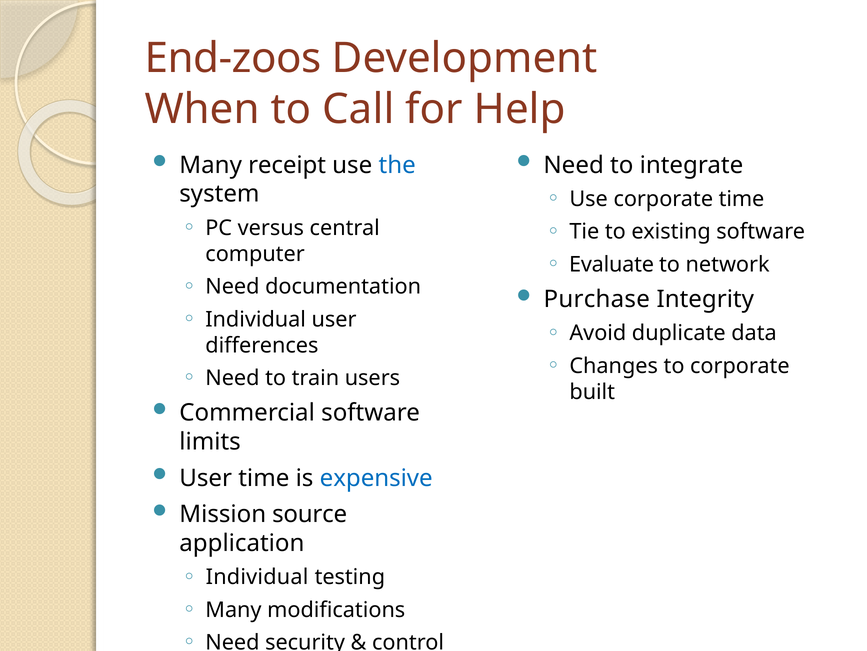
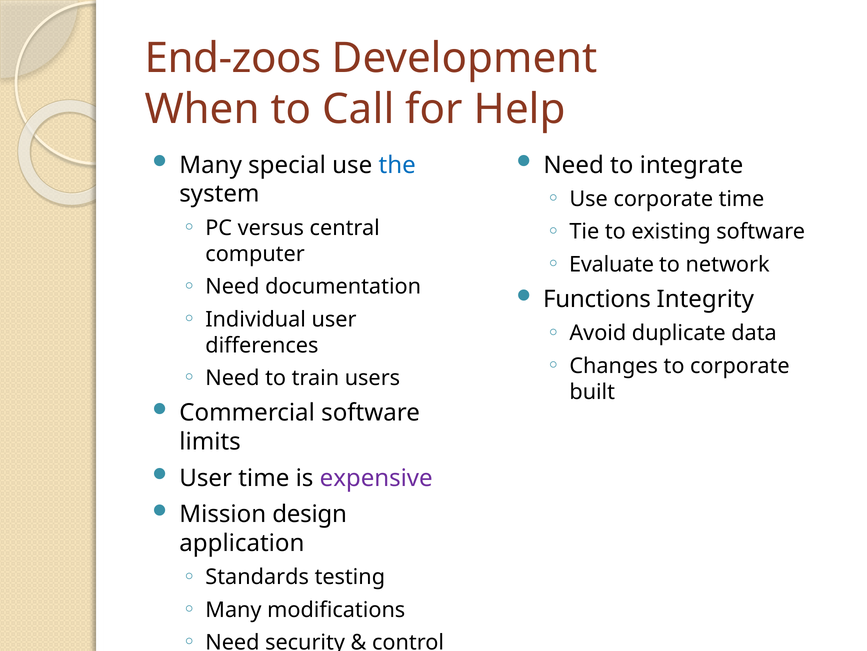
receipt: receipt -> special
Purchase: Purchase -> Functions
expensive colour: blue -> purple
source: source -> design
Individual at (257, 577): Individual -> Standards
